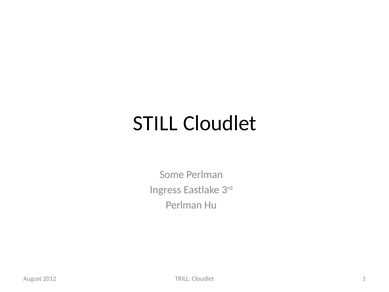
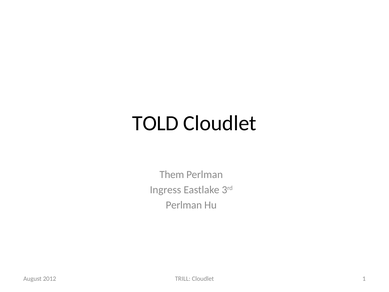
STILL: STILL -> TOLD
Some: Some -> Them
